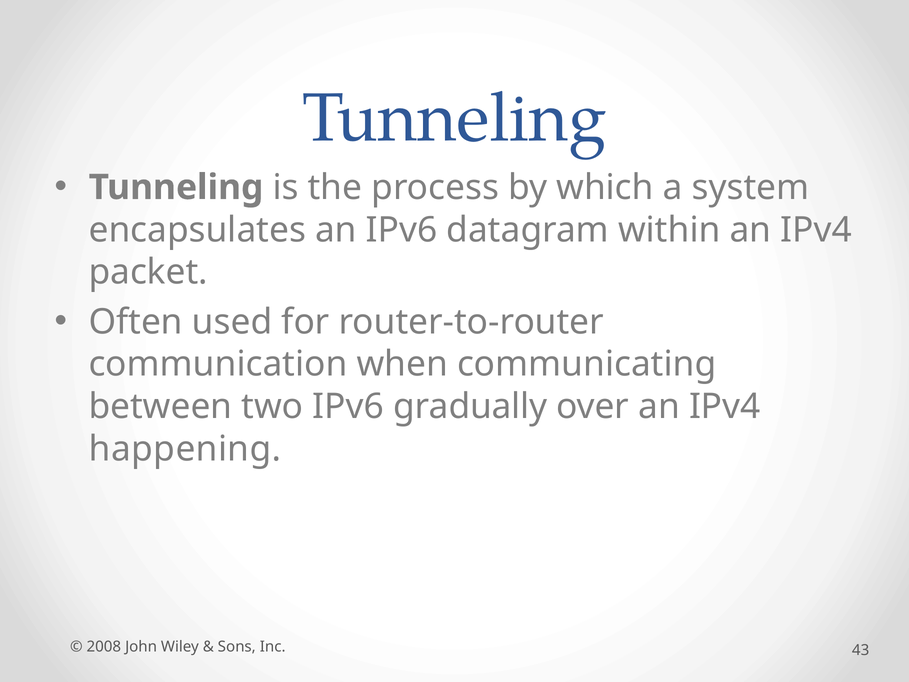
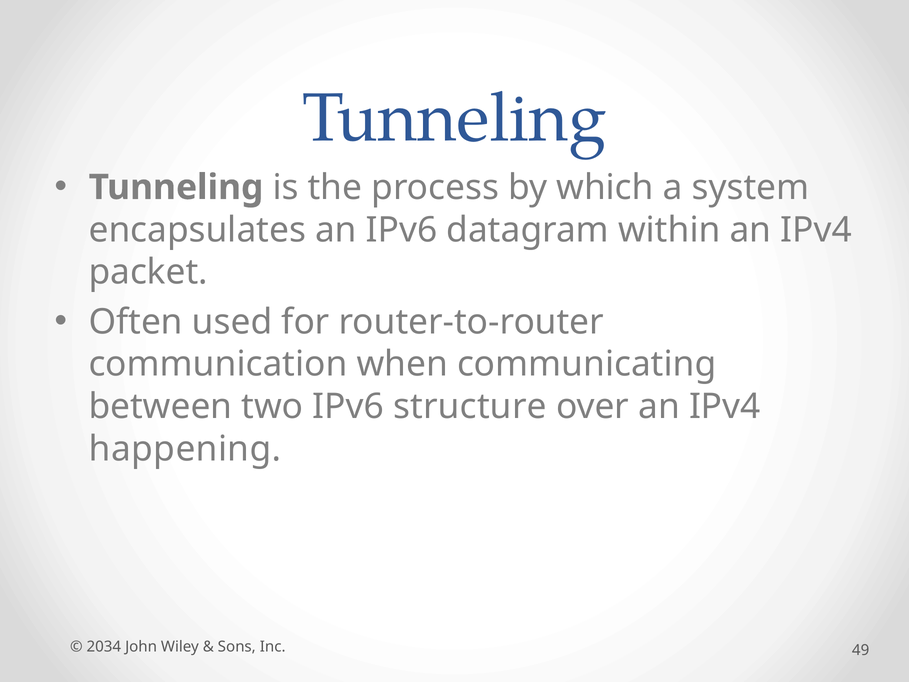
gradually: gradually -> structure
2008: 2008 -> 2034
43: 43 -> 49
